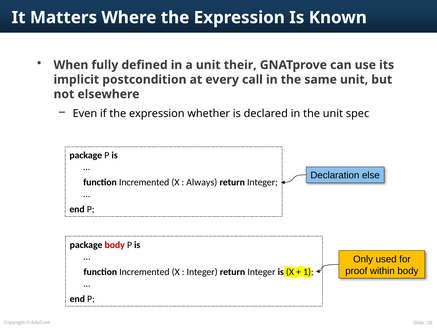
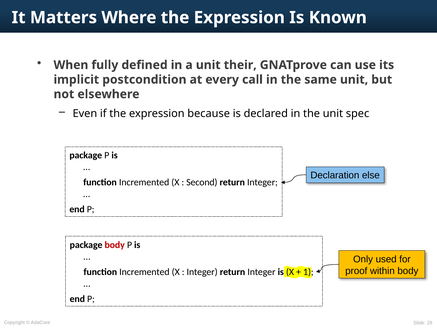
whether: whether -> because
Always: Always -> Second
